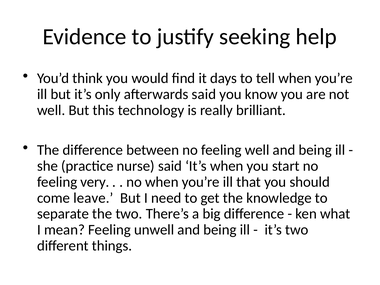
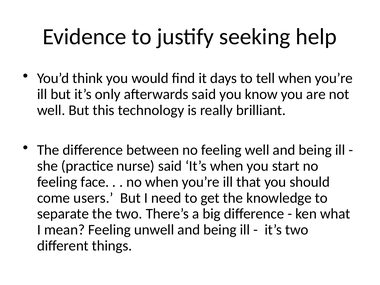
very: very -> face
leave: leave -> users
